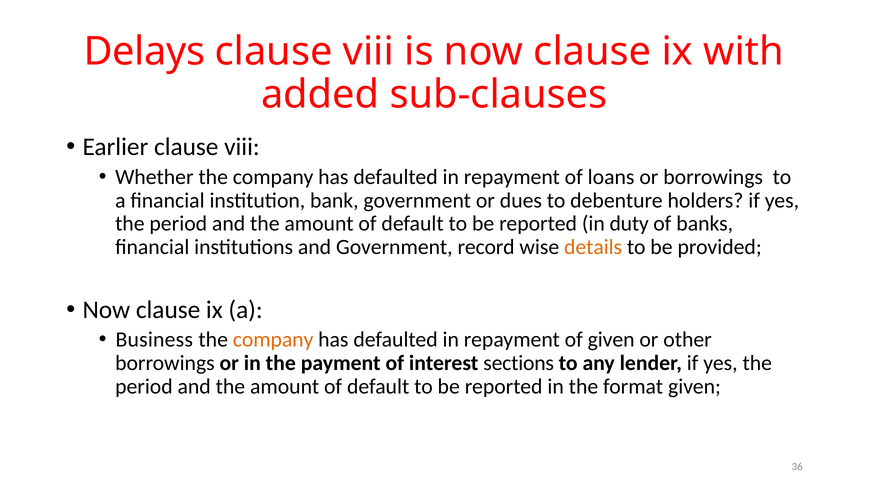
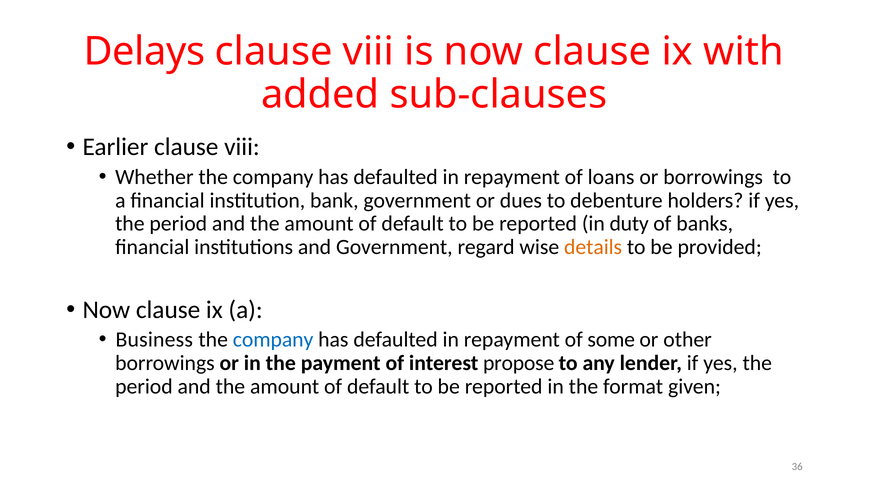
record: record -> regard
company at (273, 340) colour: orange -> blue
of given: given -> some
sections: sections -> propose
